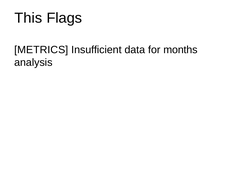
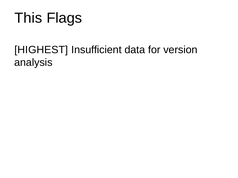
METRICS: METRICS -> HIGHEST
months: months -> version
